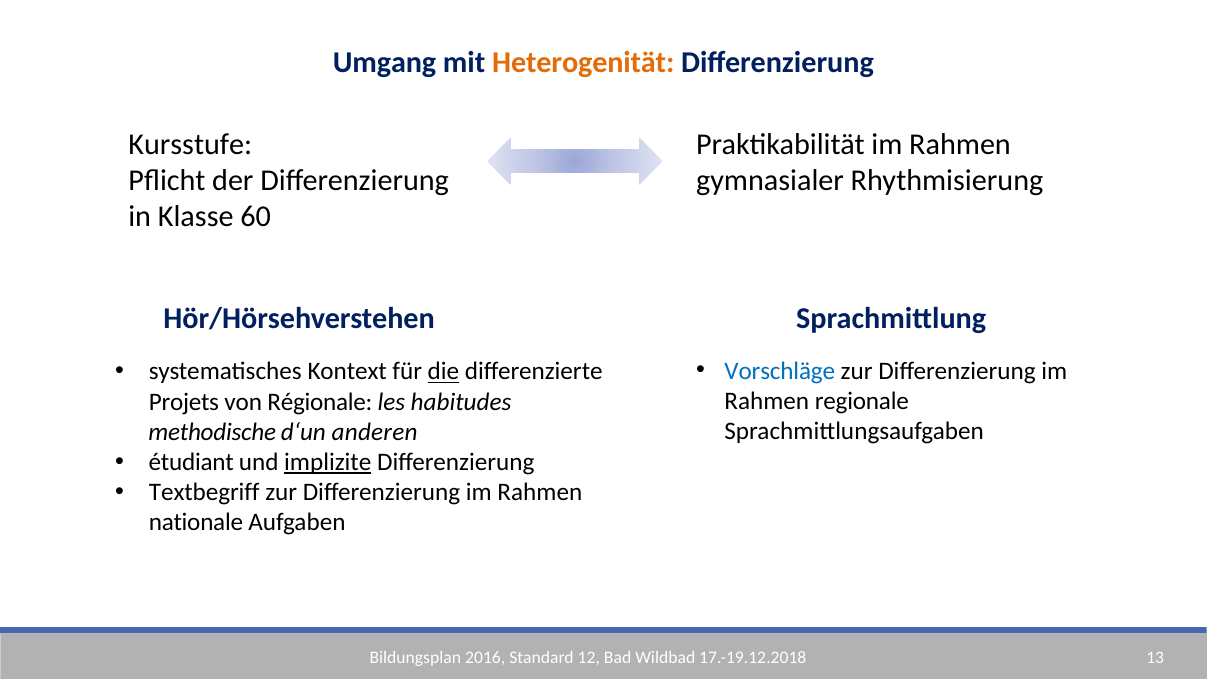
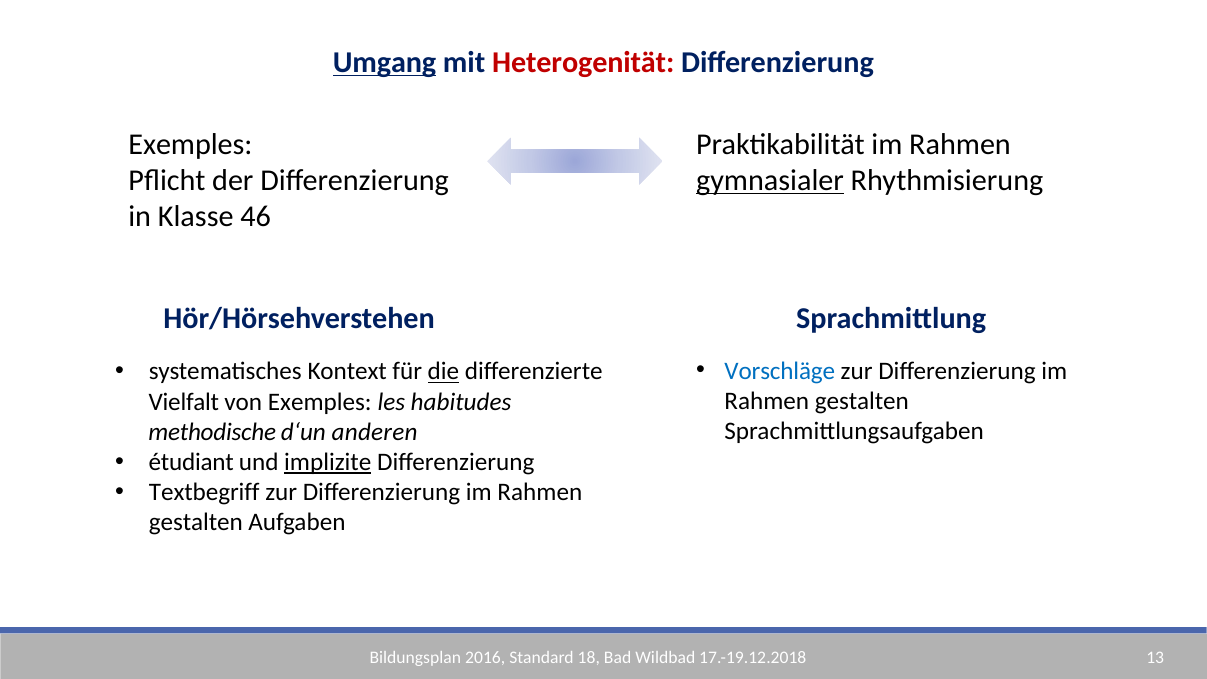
Umgang underline: none -> present
Heterogenität colour: orange -> red
Kursstufe at (190, 144): Kursstufe -> Exemples
gymnasialer underline: none -> present
60: 60 -> 46
regionale at (862, 401): regionale -> gestalten
Projets: Projets -> Vielfalt
von Régionale: Régionale -> Exemples
nationale at (196, 523): nationale -> gestalten
12: 12 -> 18
